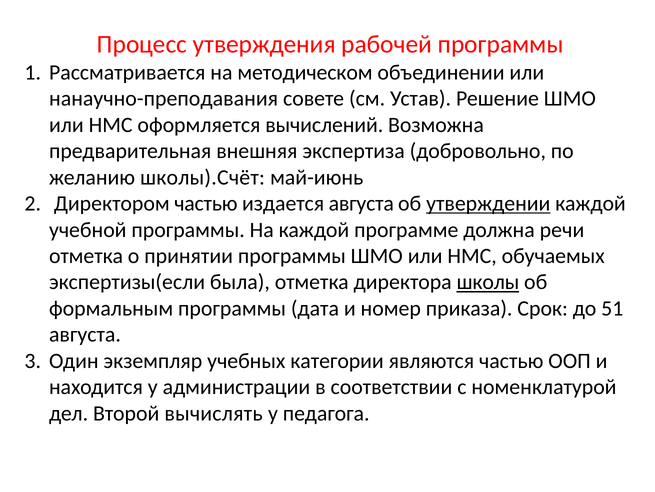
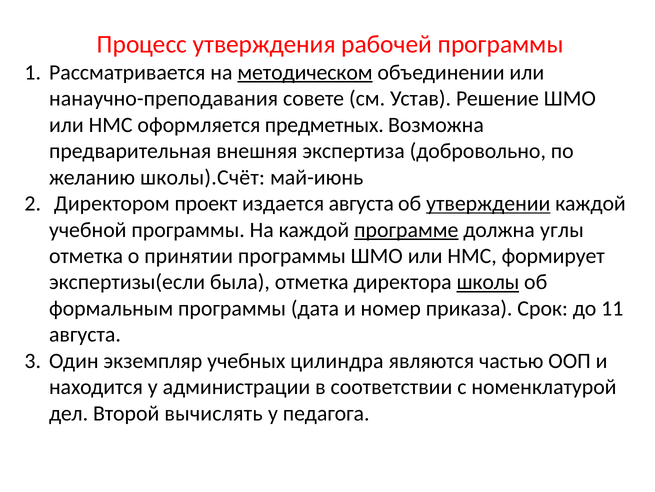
методическом underline: none -> present
вычислений: вычислений -> предметных
Директором частью: частью -> проект
программе underline: none -> present
речи: речи -> углы
обучаемых: обучаемых -> формирует
51: 51 -> 11
категории: категории -> цилиндра
